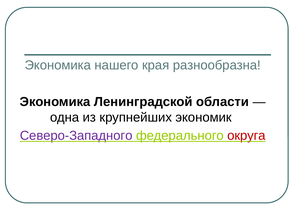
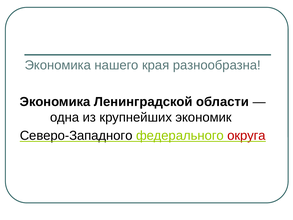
Северо-Западного colour: purple -> black
